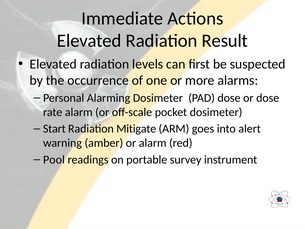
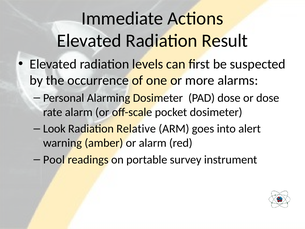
Start: Start -> Look
Mitigate: Mitigate -> Relative
